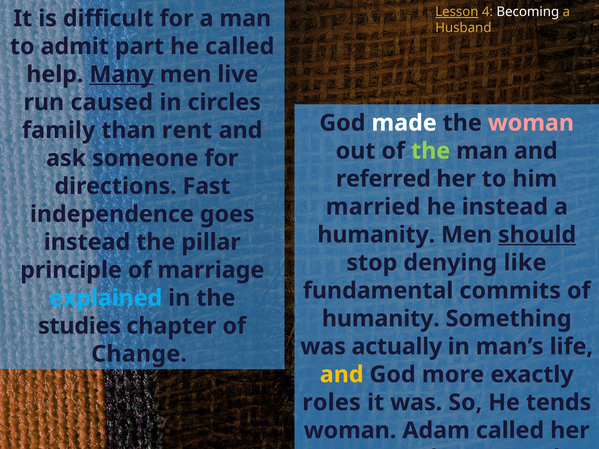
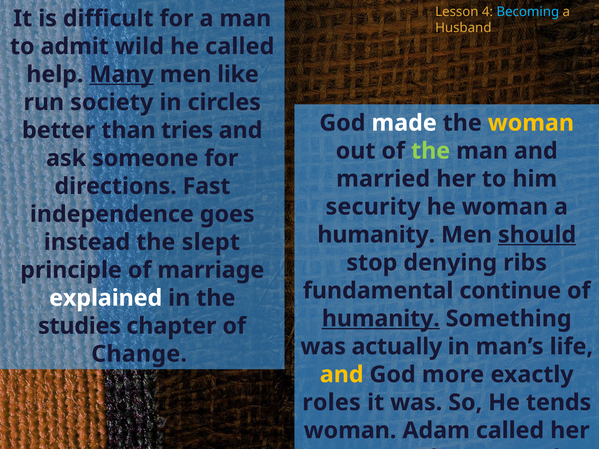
Lesson underline: present -> none
Becoming colour: white -> light blue
part: part -> wild
live: live -> like
caused: caused -> society
woman at (531, 123) colour: pink -> yellow
family: family -> better
rent: rent -> tries
referred: referred -> married
married: married -> security
he instead: instead -> woman
pillar: pillar -> slept
like: like -> ribs
commits: commits -> continue
explained colour: light blue -> white
humanity at (381, 319) underline: none -> present
